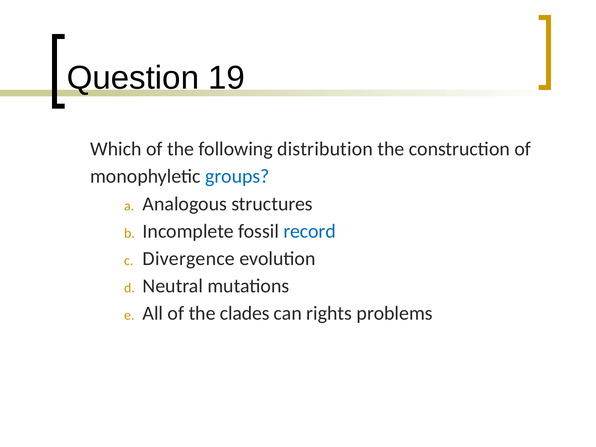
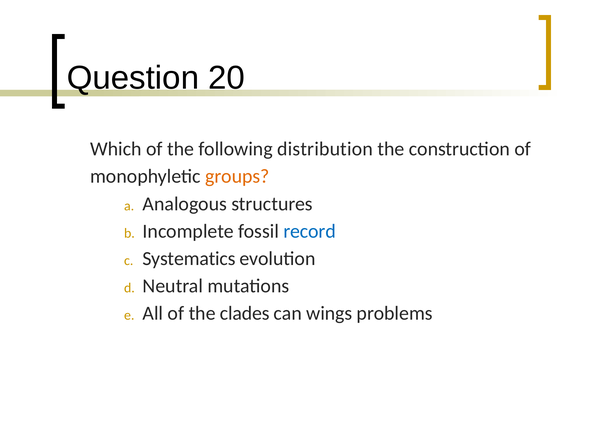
19: 19 -> 20
groups colour: blue -> orange
Divergence: Divergence -> Systematics
rights: rights -> wings
